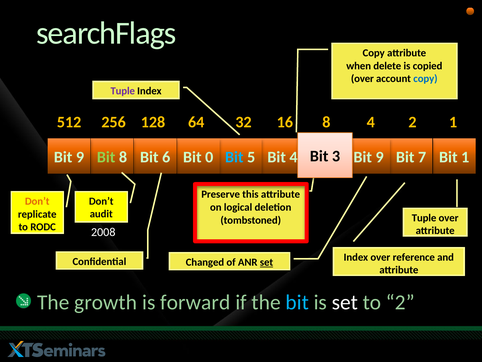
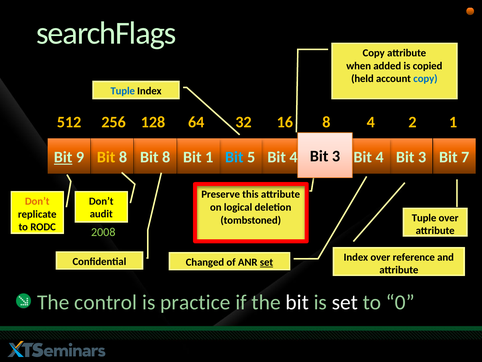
delete: delete -> added
over at (362, 79): over -> held
Tuple at (123, 91) colour: purple -> blue
Bit at (63, 157) underline: none -> present
Bit at (106, 157) colour: light green -> yellow
6 at (166, 157): 6 -> 8
Bit 0: 0 -> 1
9 at (380, 157): 9 -> 4
7 at (422, 157): 7 -> 3
Bit 1: 1 -> 7
2008 at (103, 232) colour: white -> light green
growth: growth -> control
forward: forward -> practice
bit at (297, 302) colour: light blue -> white
to 2: 2 -> 0
